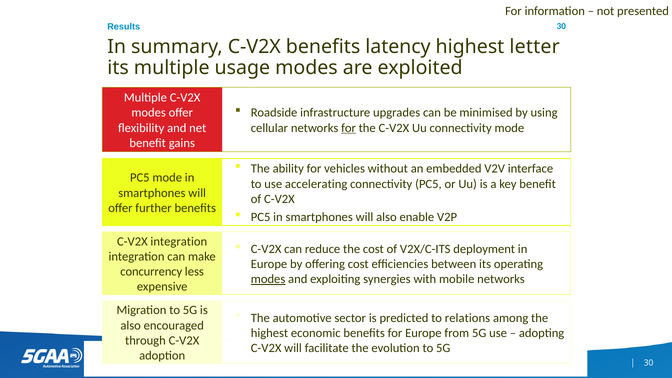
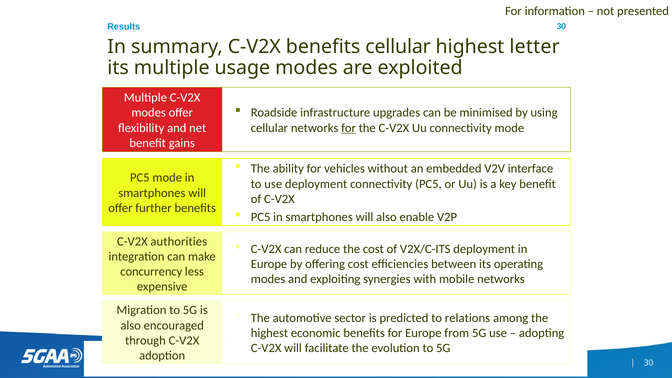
benefits latency: latency -> cellular
use accelerating: accelerating -> deployment
C-V2X integration: integration -> authorities
modes at (268, 279) underline: present -> none
